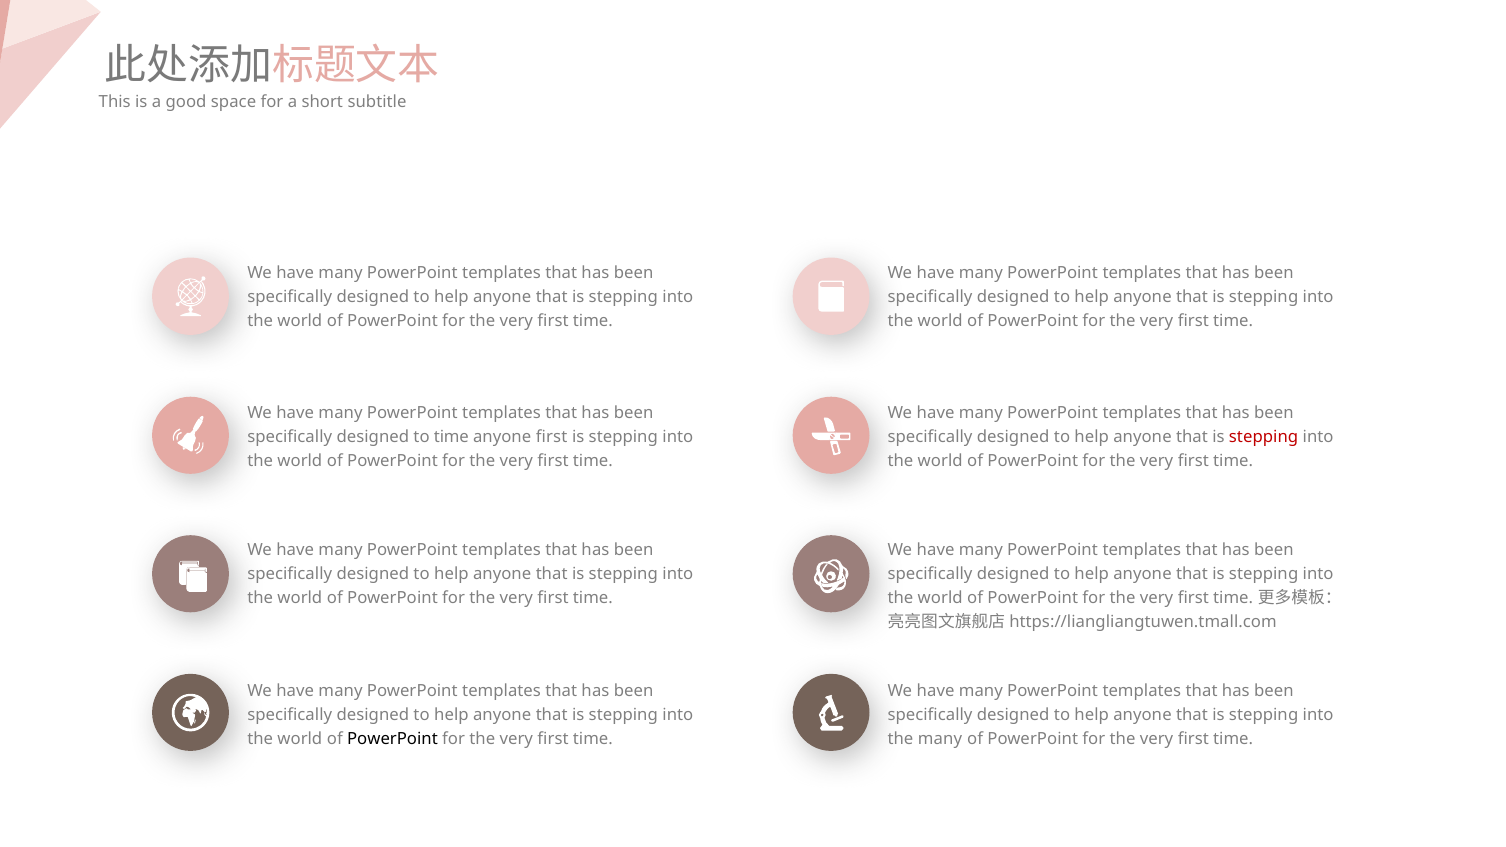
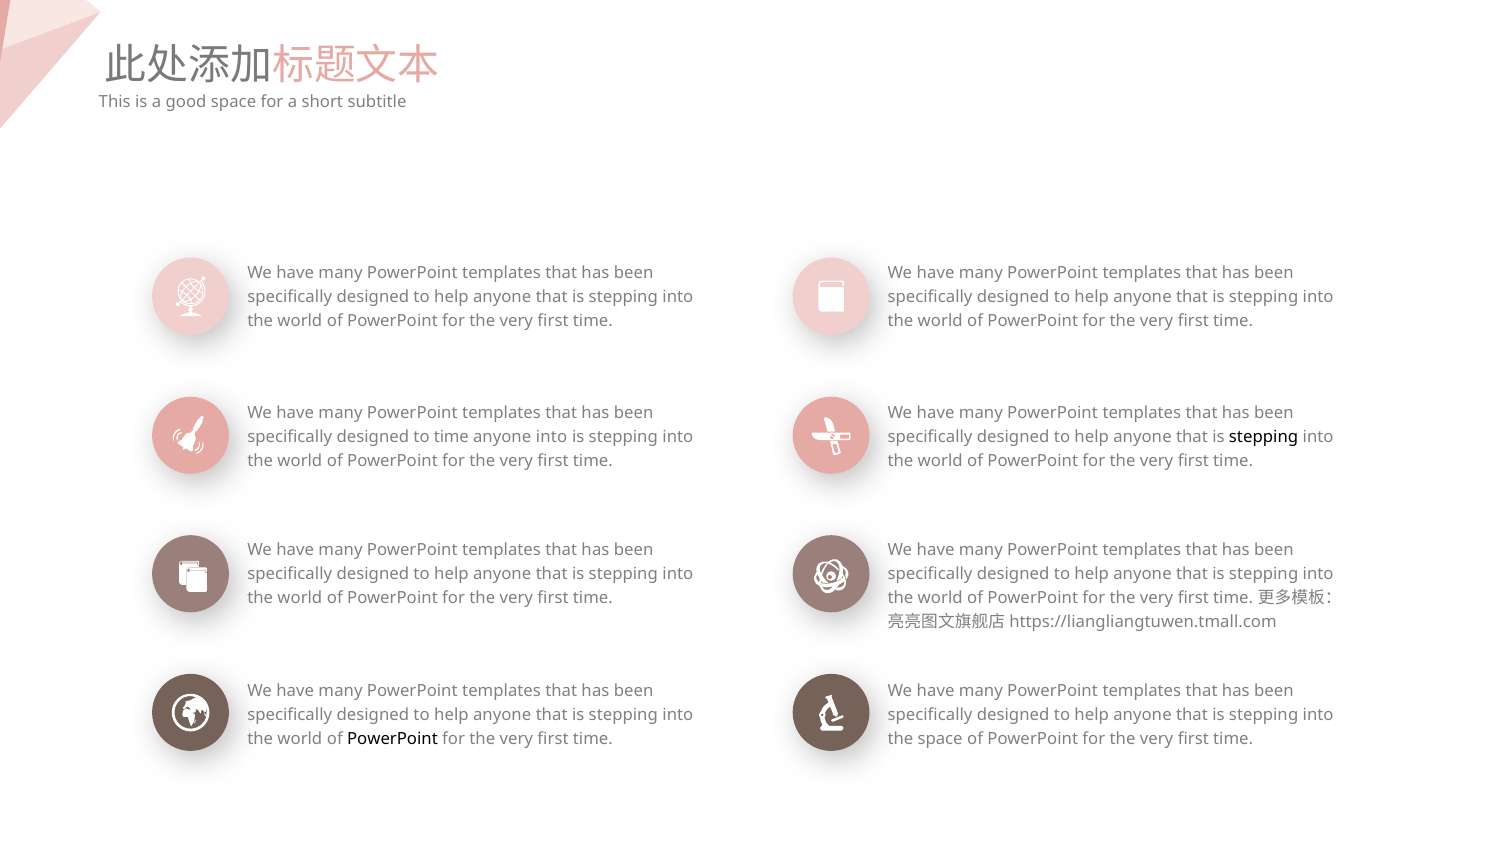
anyone first: first -> into
stepping at (1264, 437) colour: red -> black
the many: many -> space
